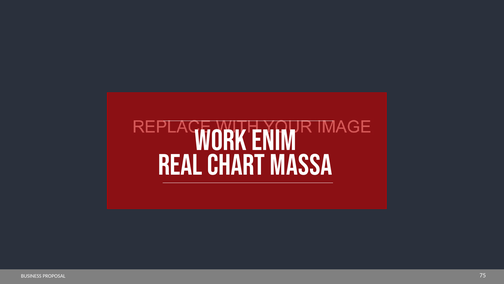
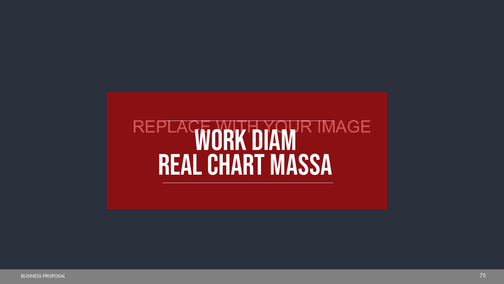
enim: enim -> diam
